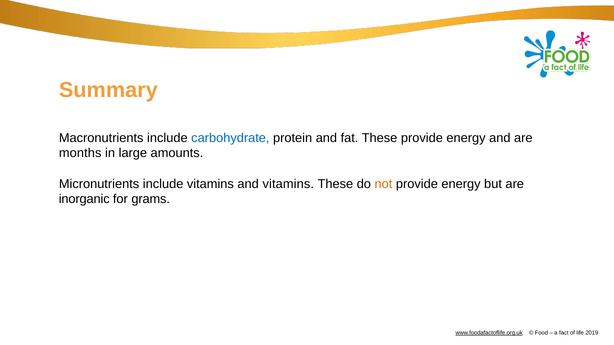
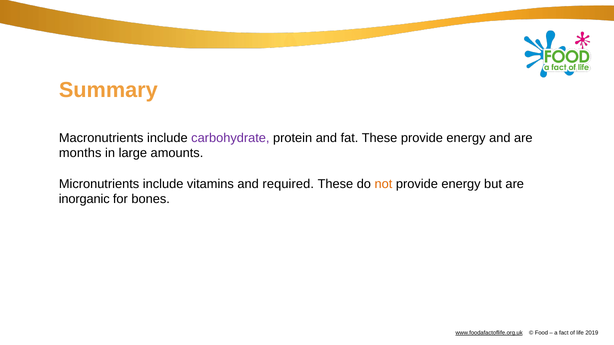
carbohydrate colour: blue -> purple
and vitamins: vitamins -> required
grams: grams -> bones
